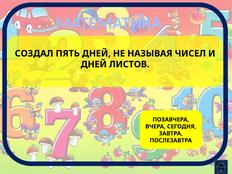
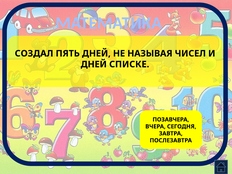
ЛИСТОВ: ЛИСТОВ -> СПИСКЕ
